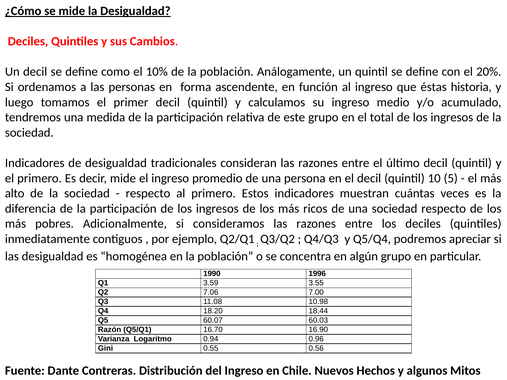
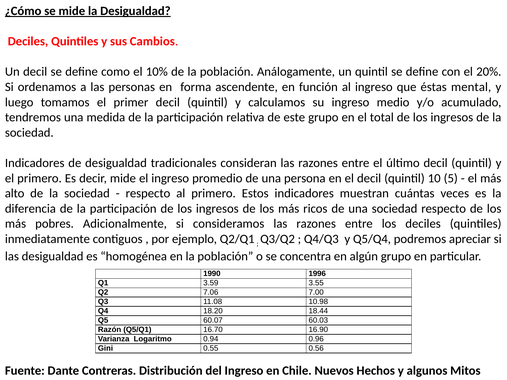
historia: historia -> mental
